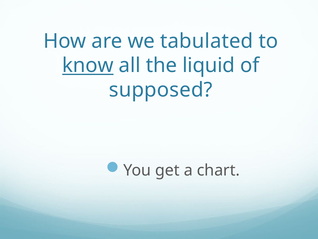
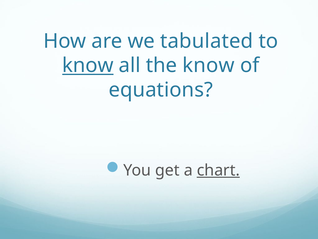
the liquid: liquid -> know
supposed: supposed -> equations
chart underline: none -> present
